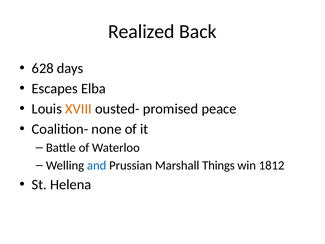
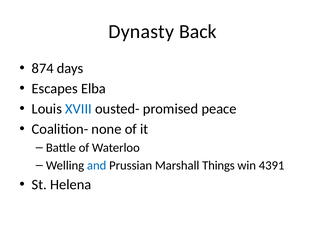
Realized: Realized -> Dynasty
628: 628 -> 874
XVIII colour: orange -> blue
1812: 1812 -> 4391
